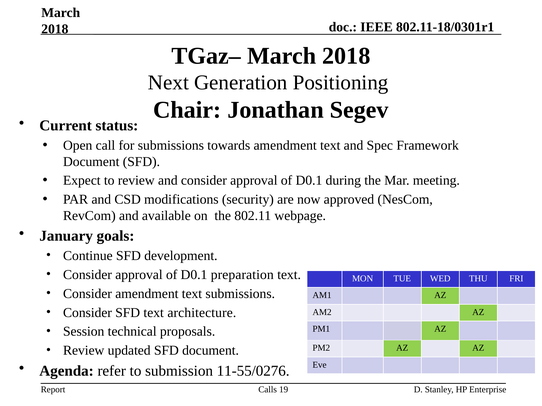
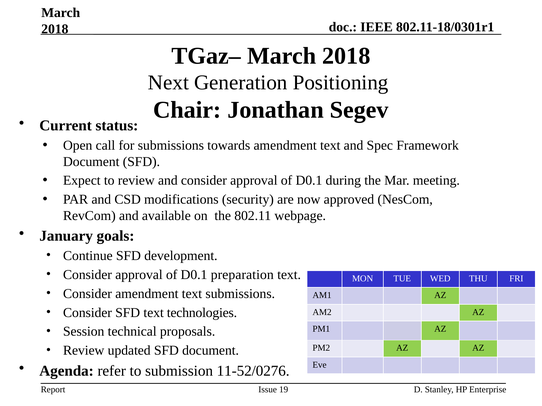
architecture: architecture -> technologies
11-55/0276: 11-55/0276 -> 11-52/0276
Calls: Calls -> Issue
